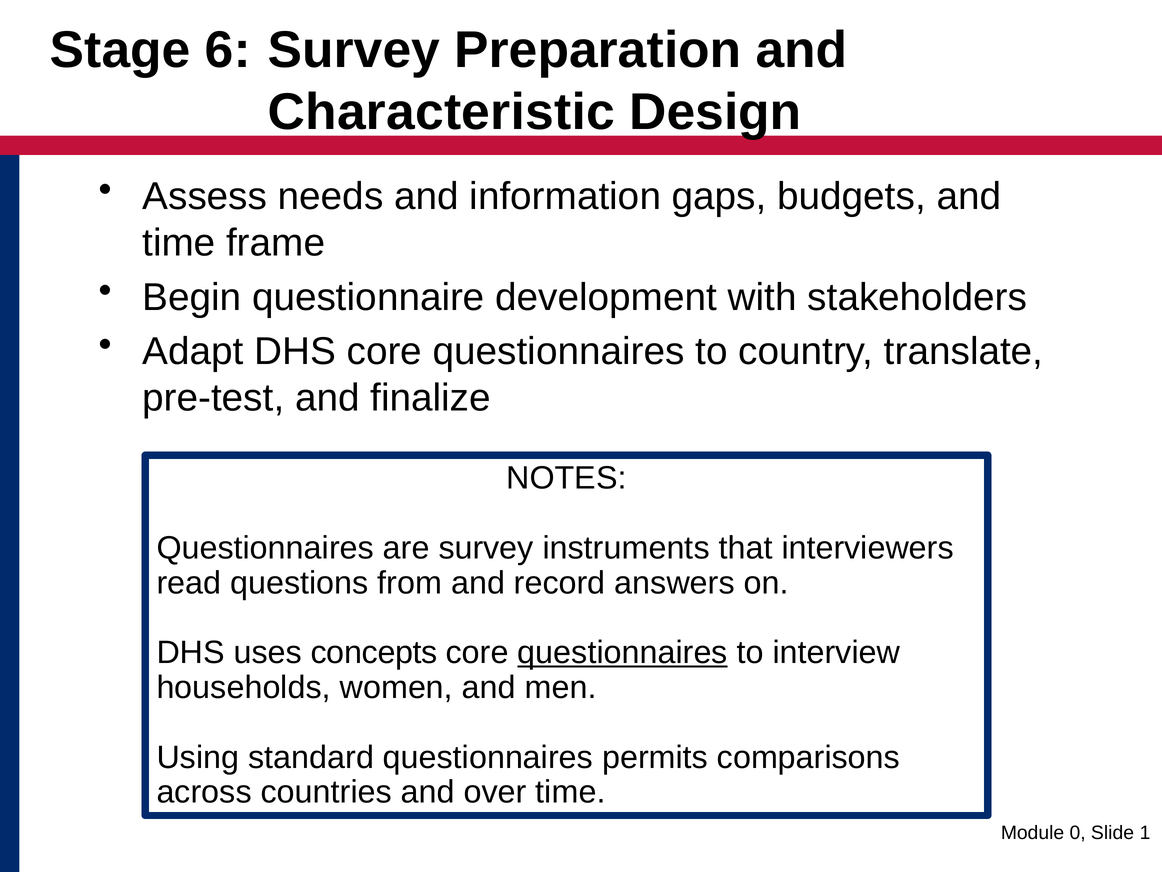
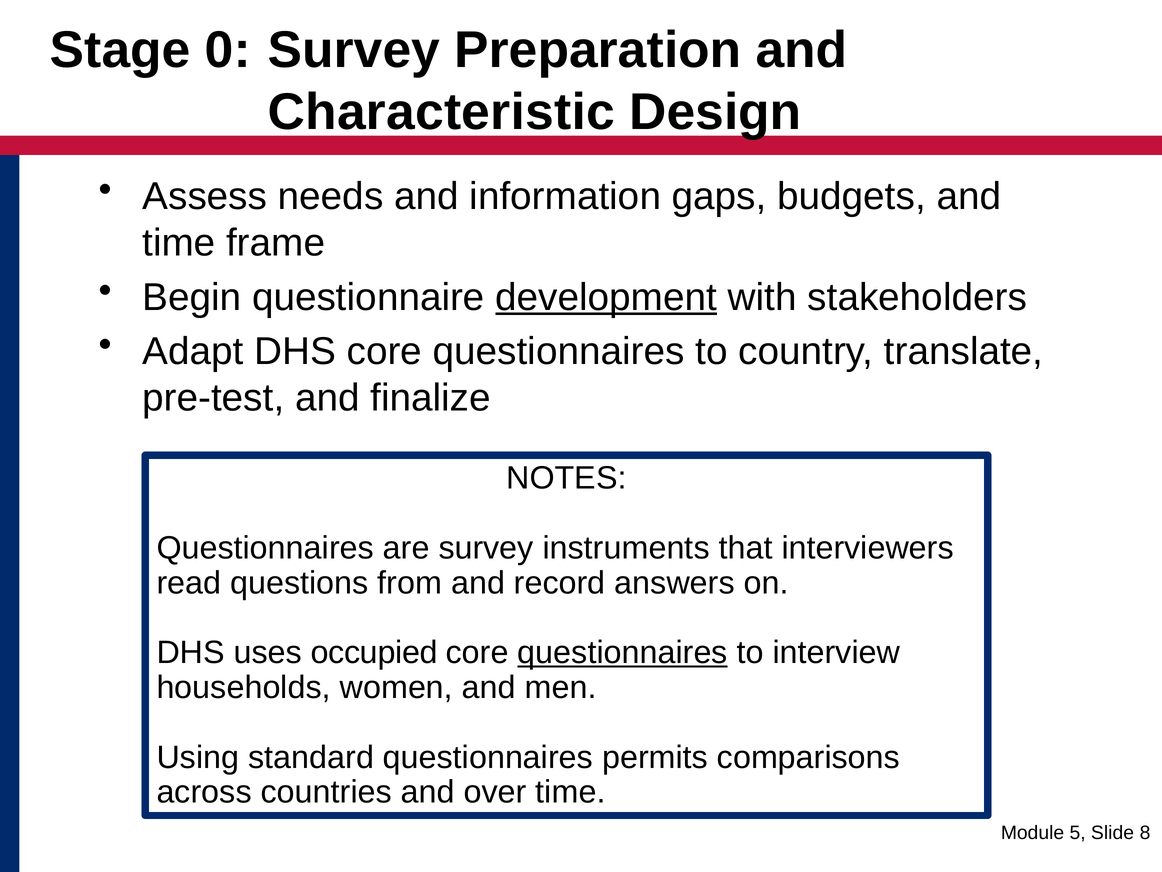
6: 6 -> 0
development underline: none -> present
concepts: concepts -> occupied
0: 0 -> 5
1: 1 -> 8
